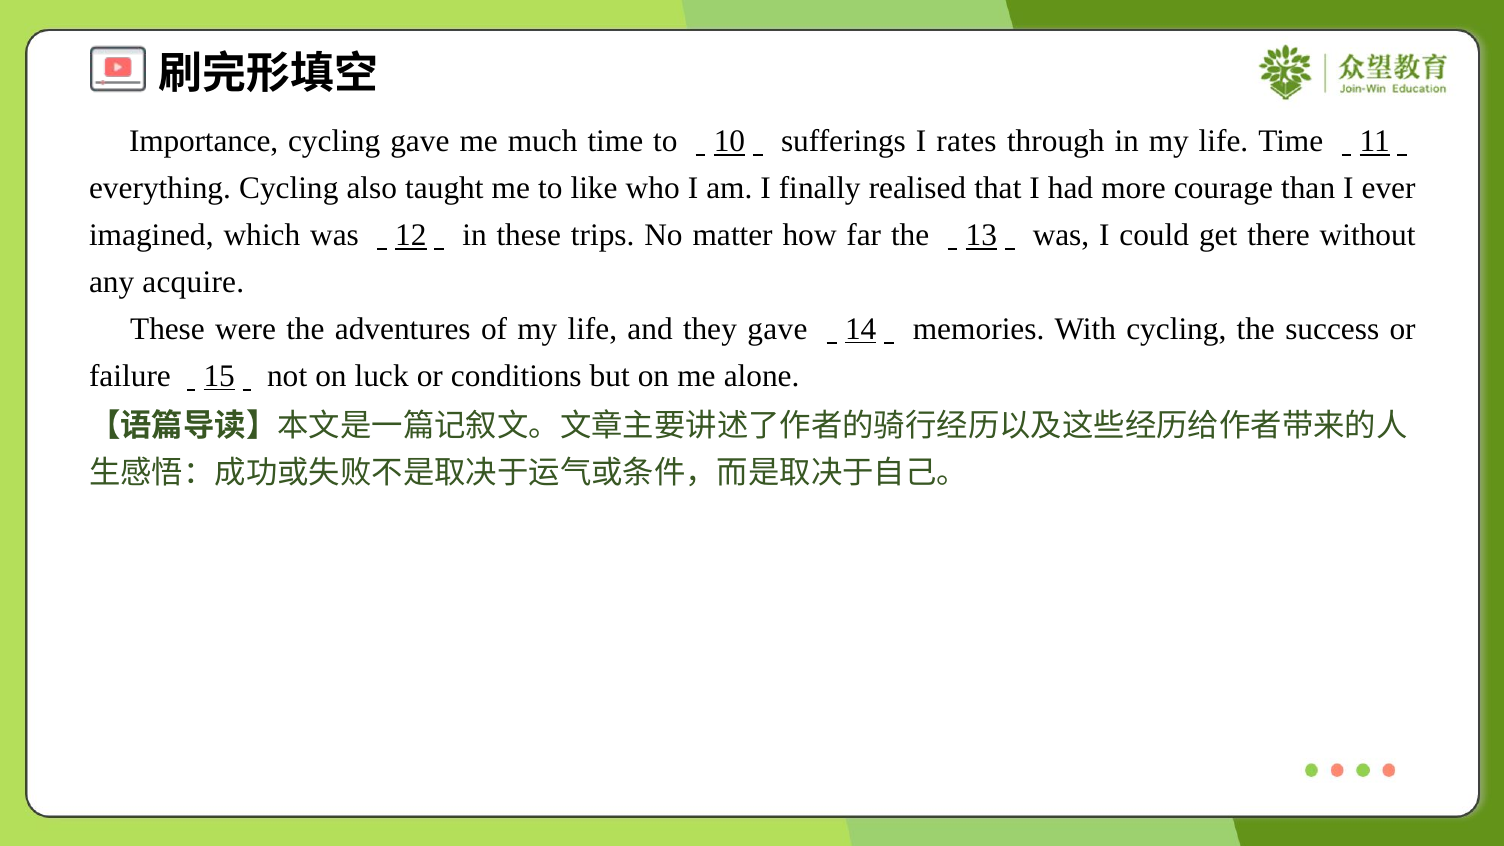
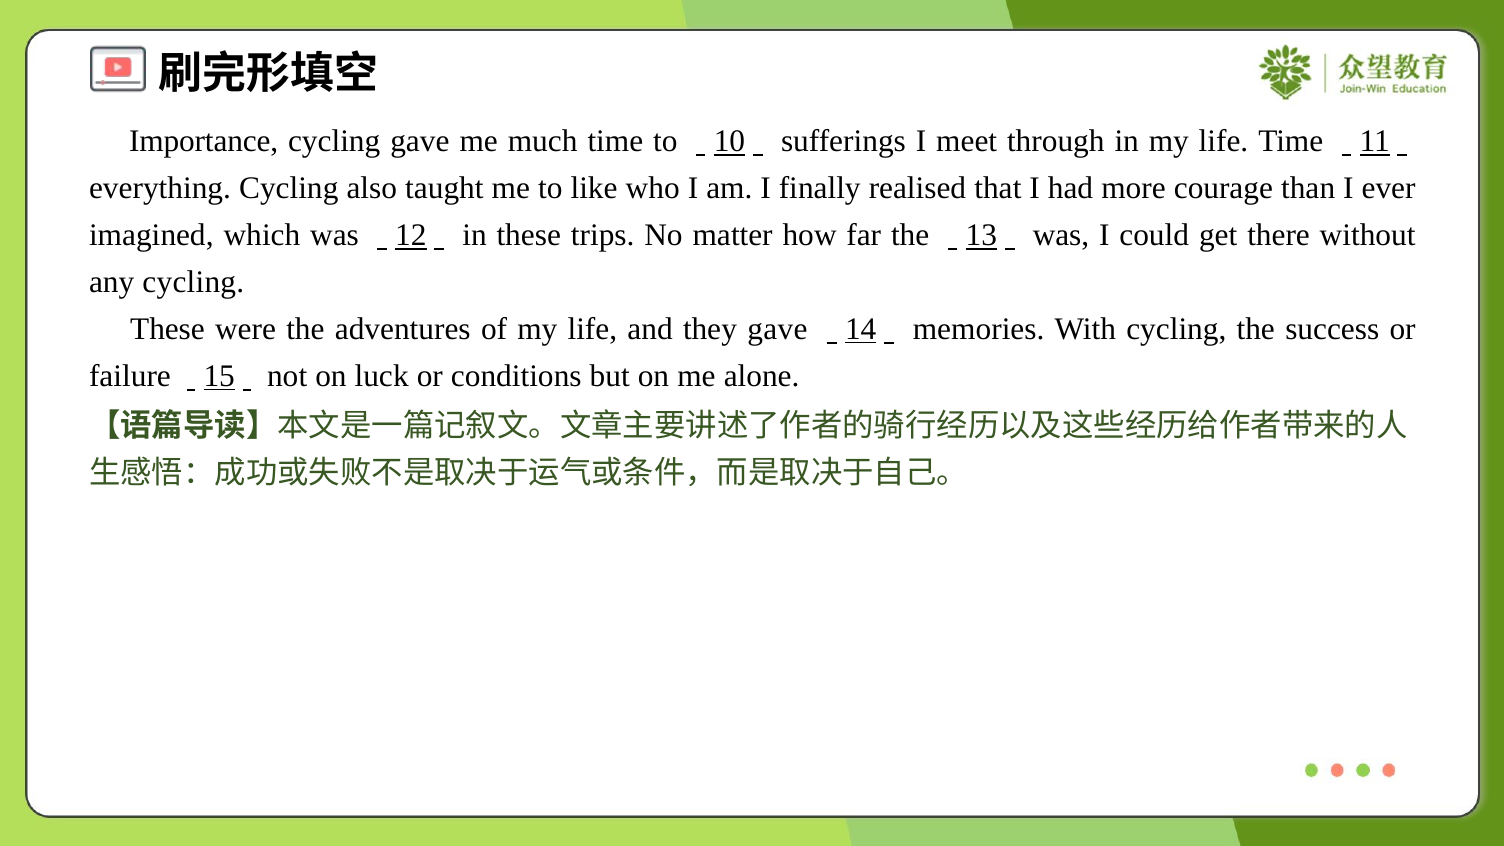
rates: rates -> meet
any acquire: acquire -> cycling
